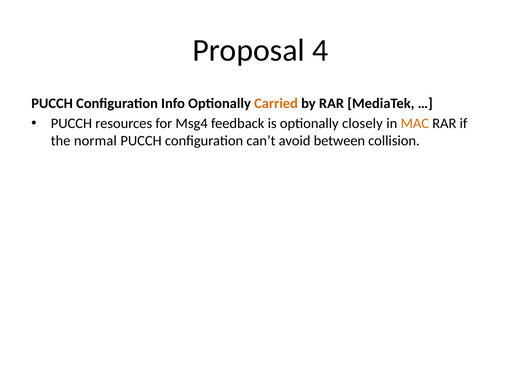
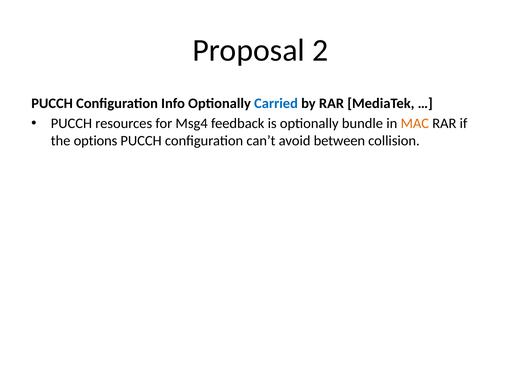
4: 4 -> 2
Carried colour: orange -> blue
closely: closely -> bundle
normal: normal -> options
